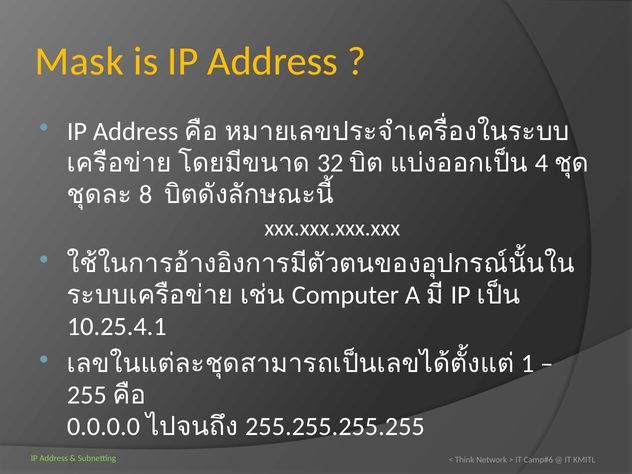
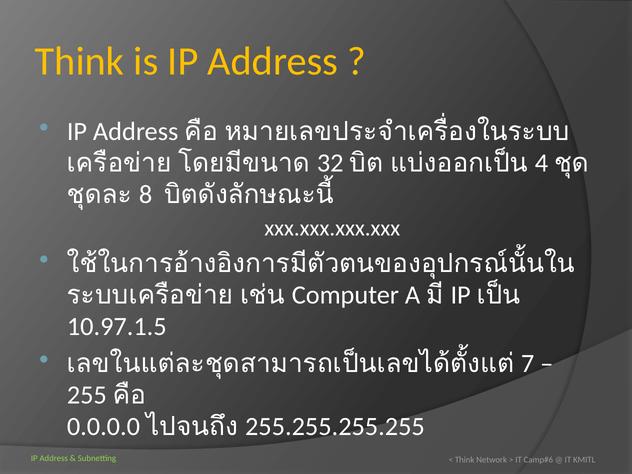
Mask at (79, 61): Mask -> Think
10.25.4.1: 10.25.4.1 -> 10.97.1.5
1: 1 -> 7
